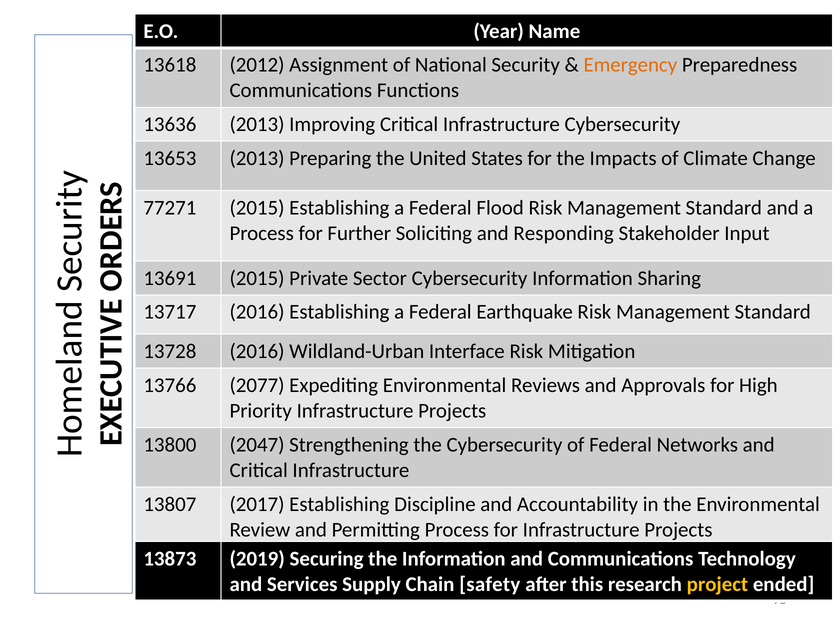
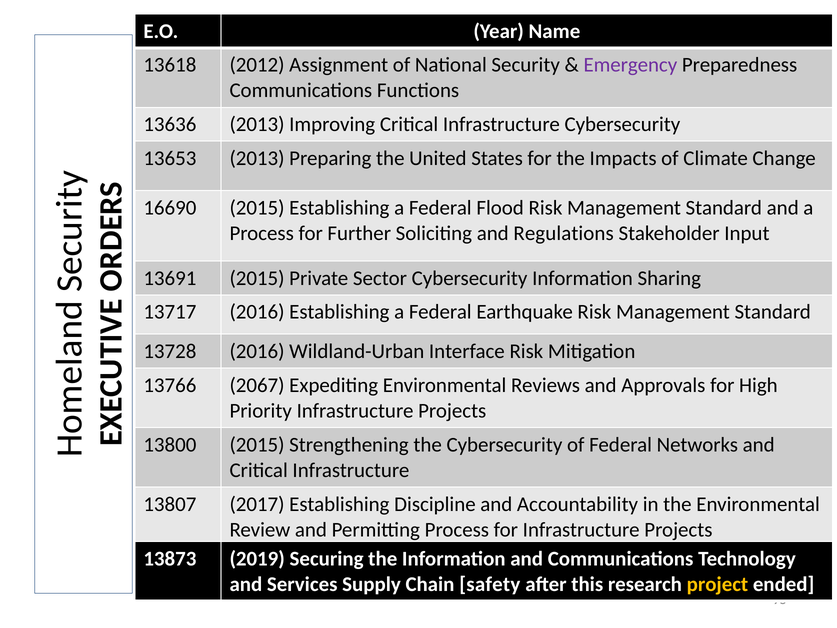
Emergency colour: orange -> purple
77271: 77271 -> 16690
Responding: Responding -> Regulations
2077: 2077 -> 2067
13800 2047: 2047 -> 2015
